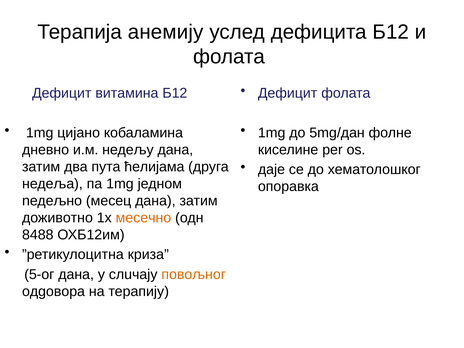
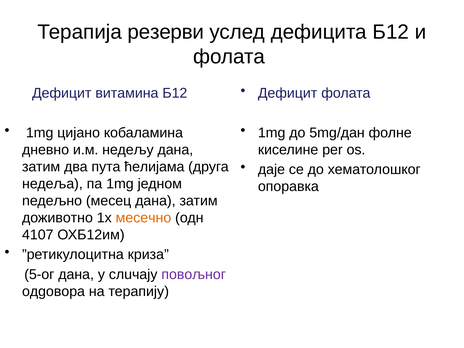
анемију: анемију -> резeрви
8488: 8488 -> 4107
повoљног colour: orange -> purple
